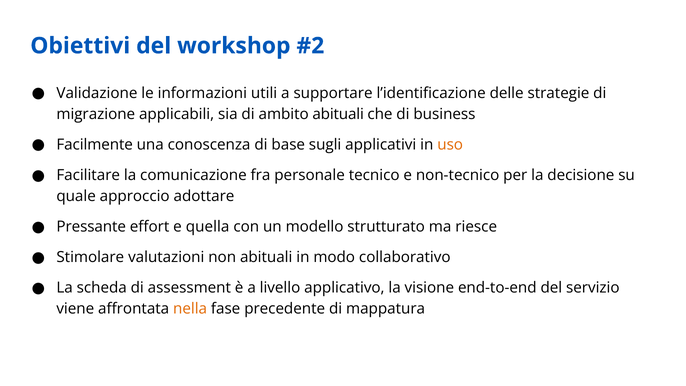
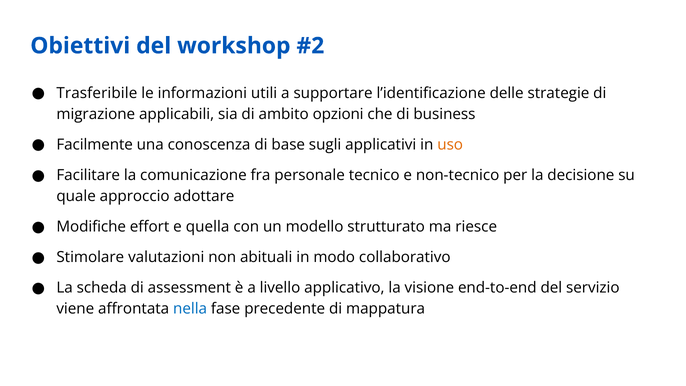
Validazione: Validazione -> Trasferibile
ambito abituali: abituali -> opzioni
Pressante: Pressante -> Modifiche
nella colour: orange -> blue
